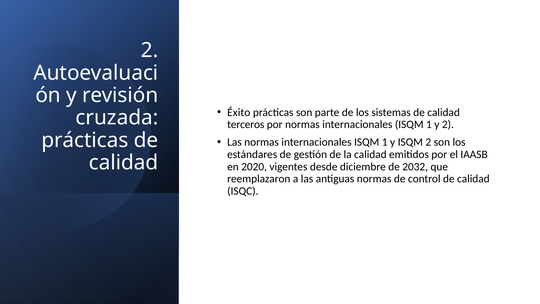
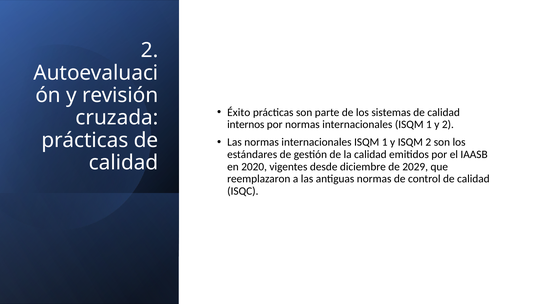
terceros: terceros -> internos
2032: 2032 -> 2029
